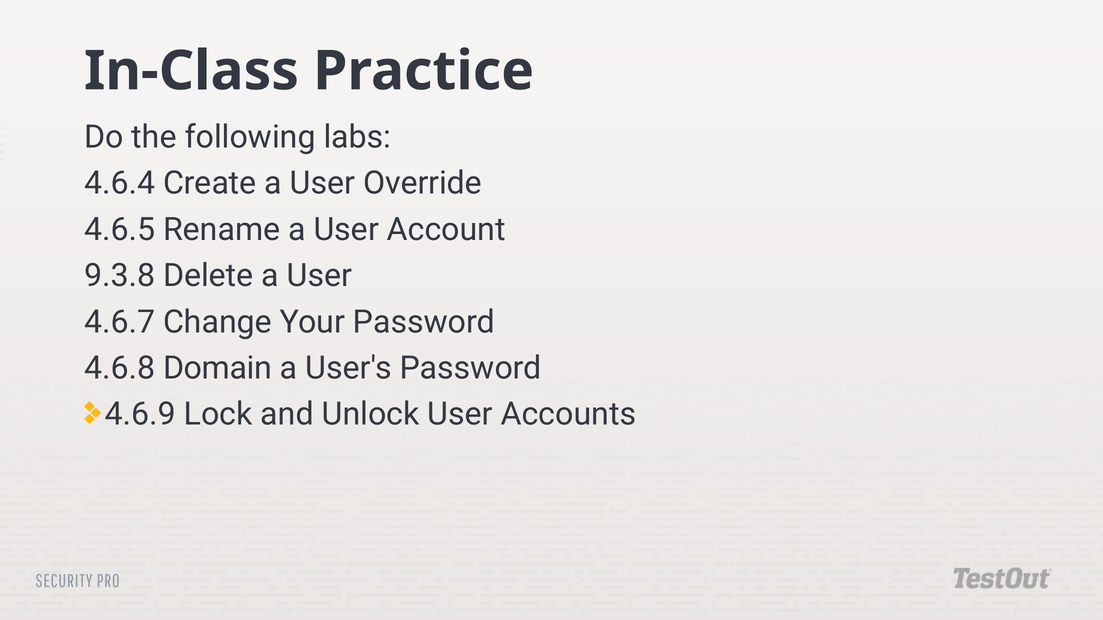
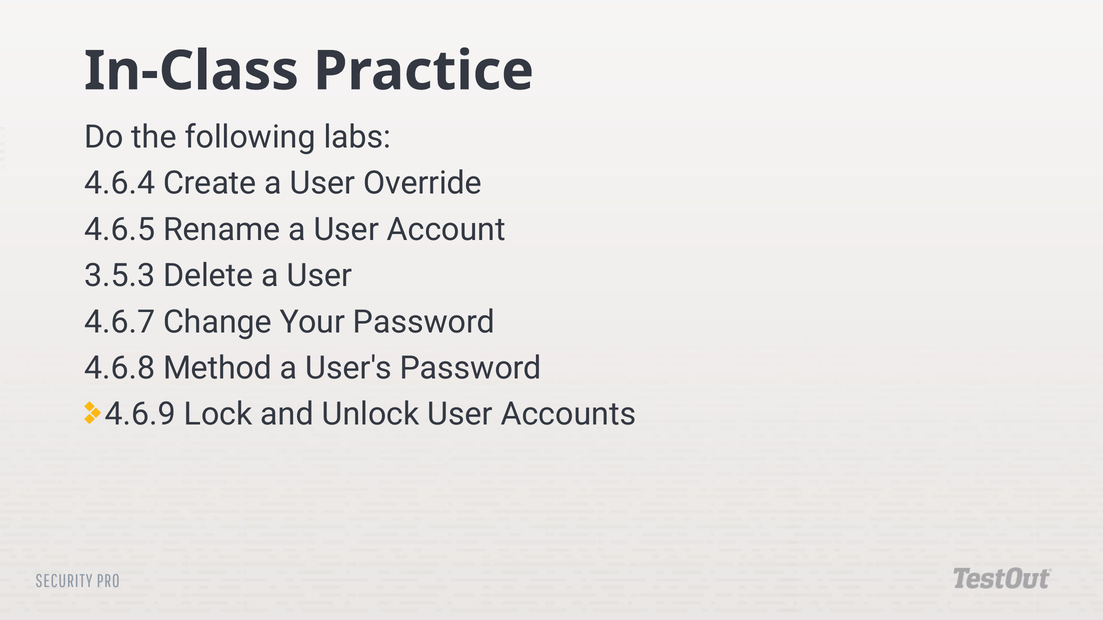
9.3.8: 9.3.8 -> 3.5.3
Domain: Domain -> Method
